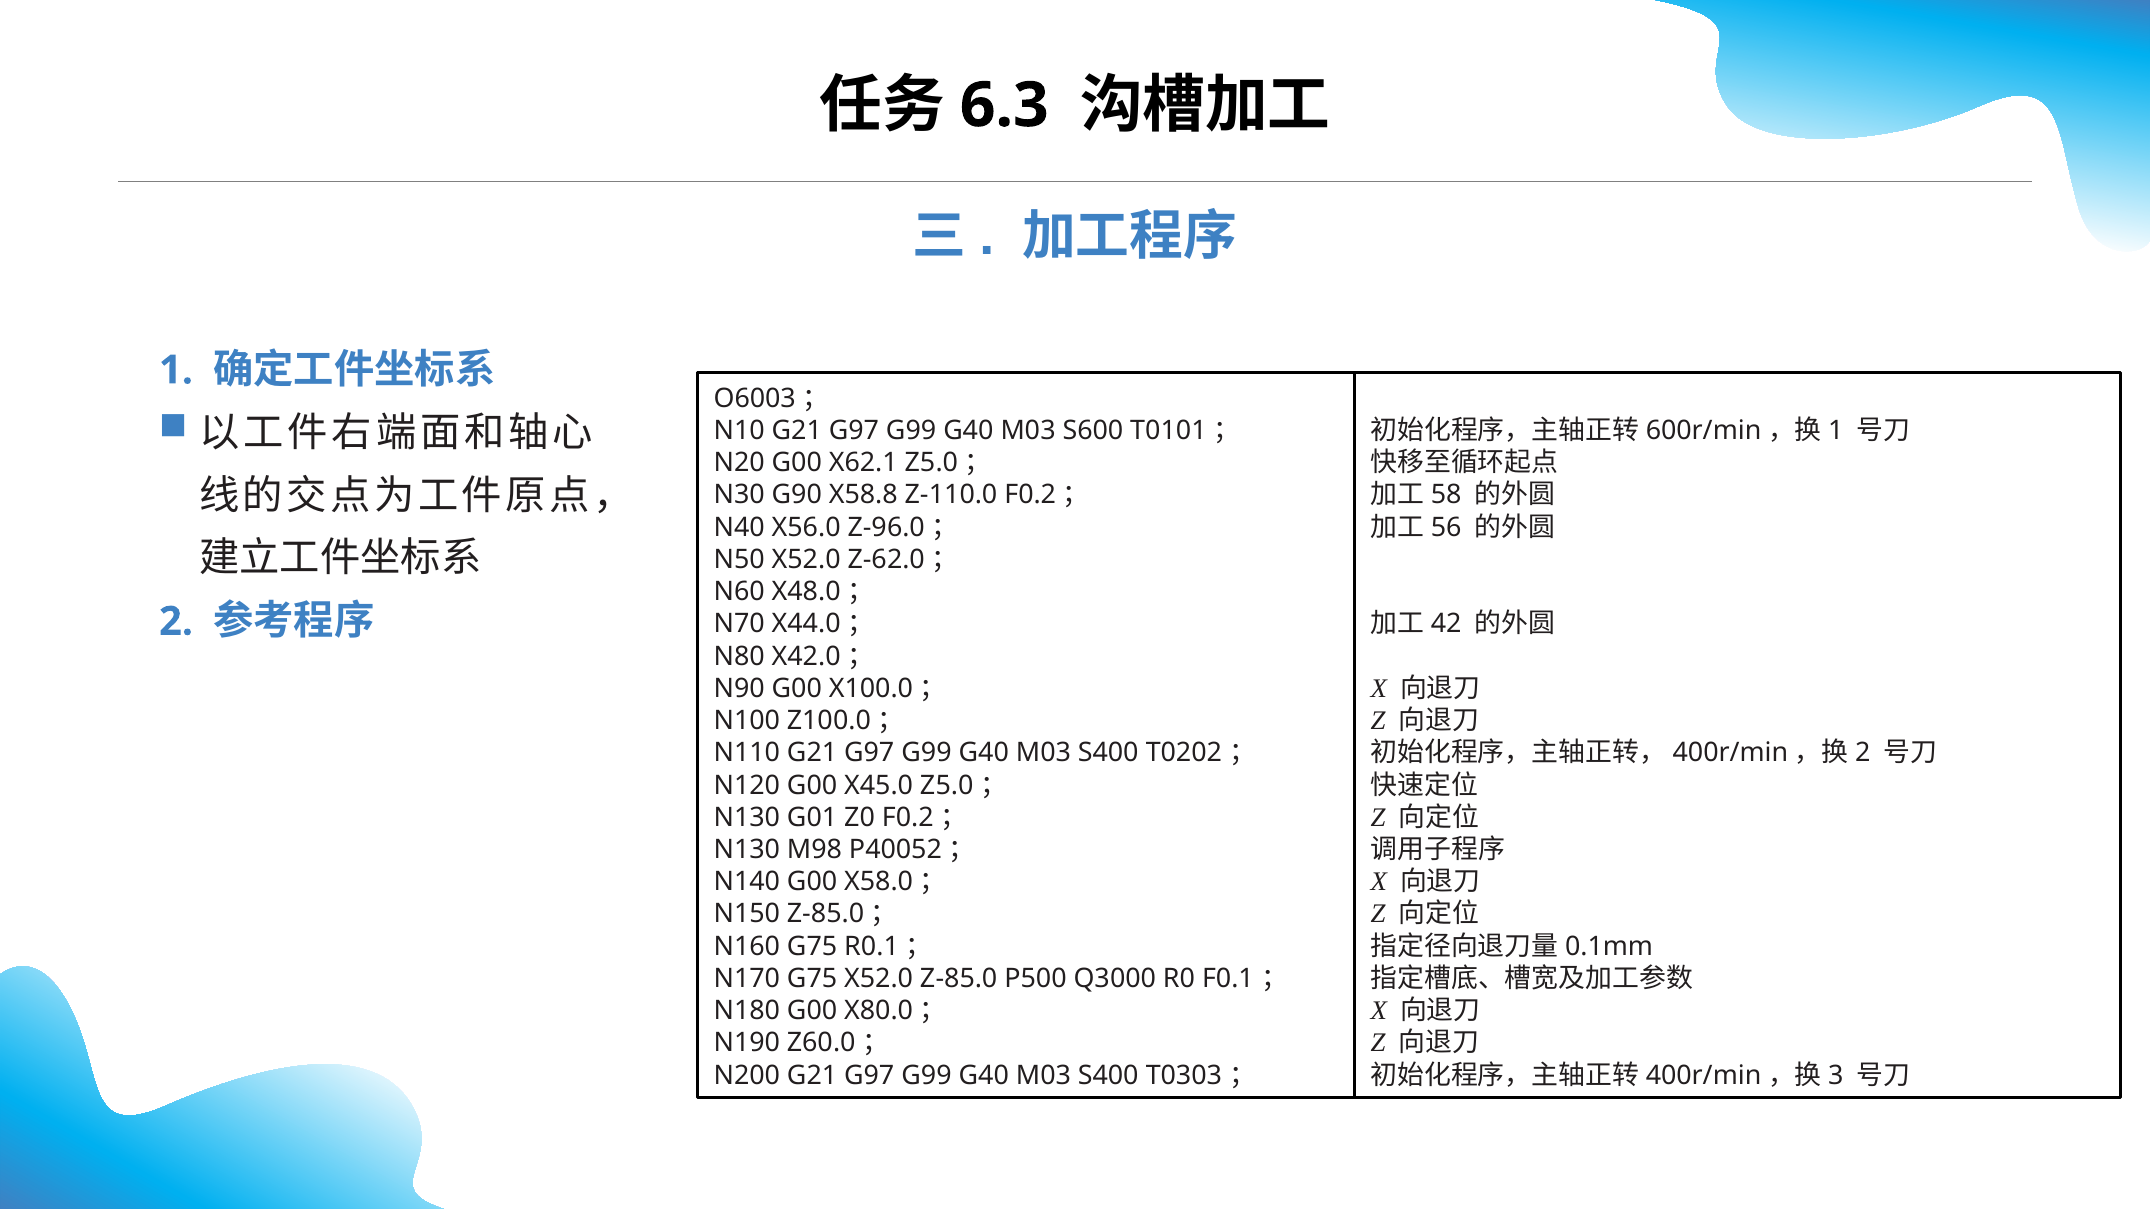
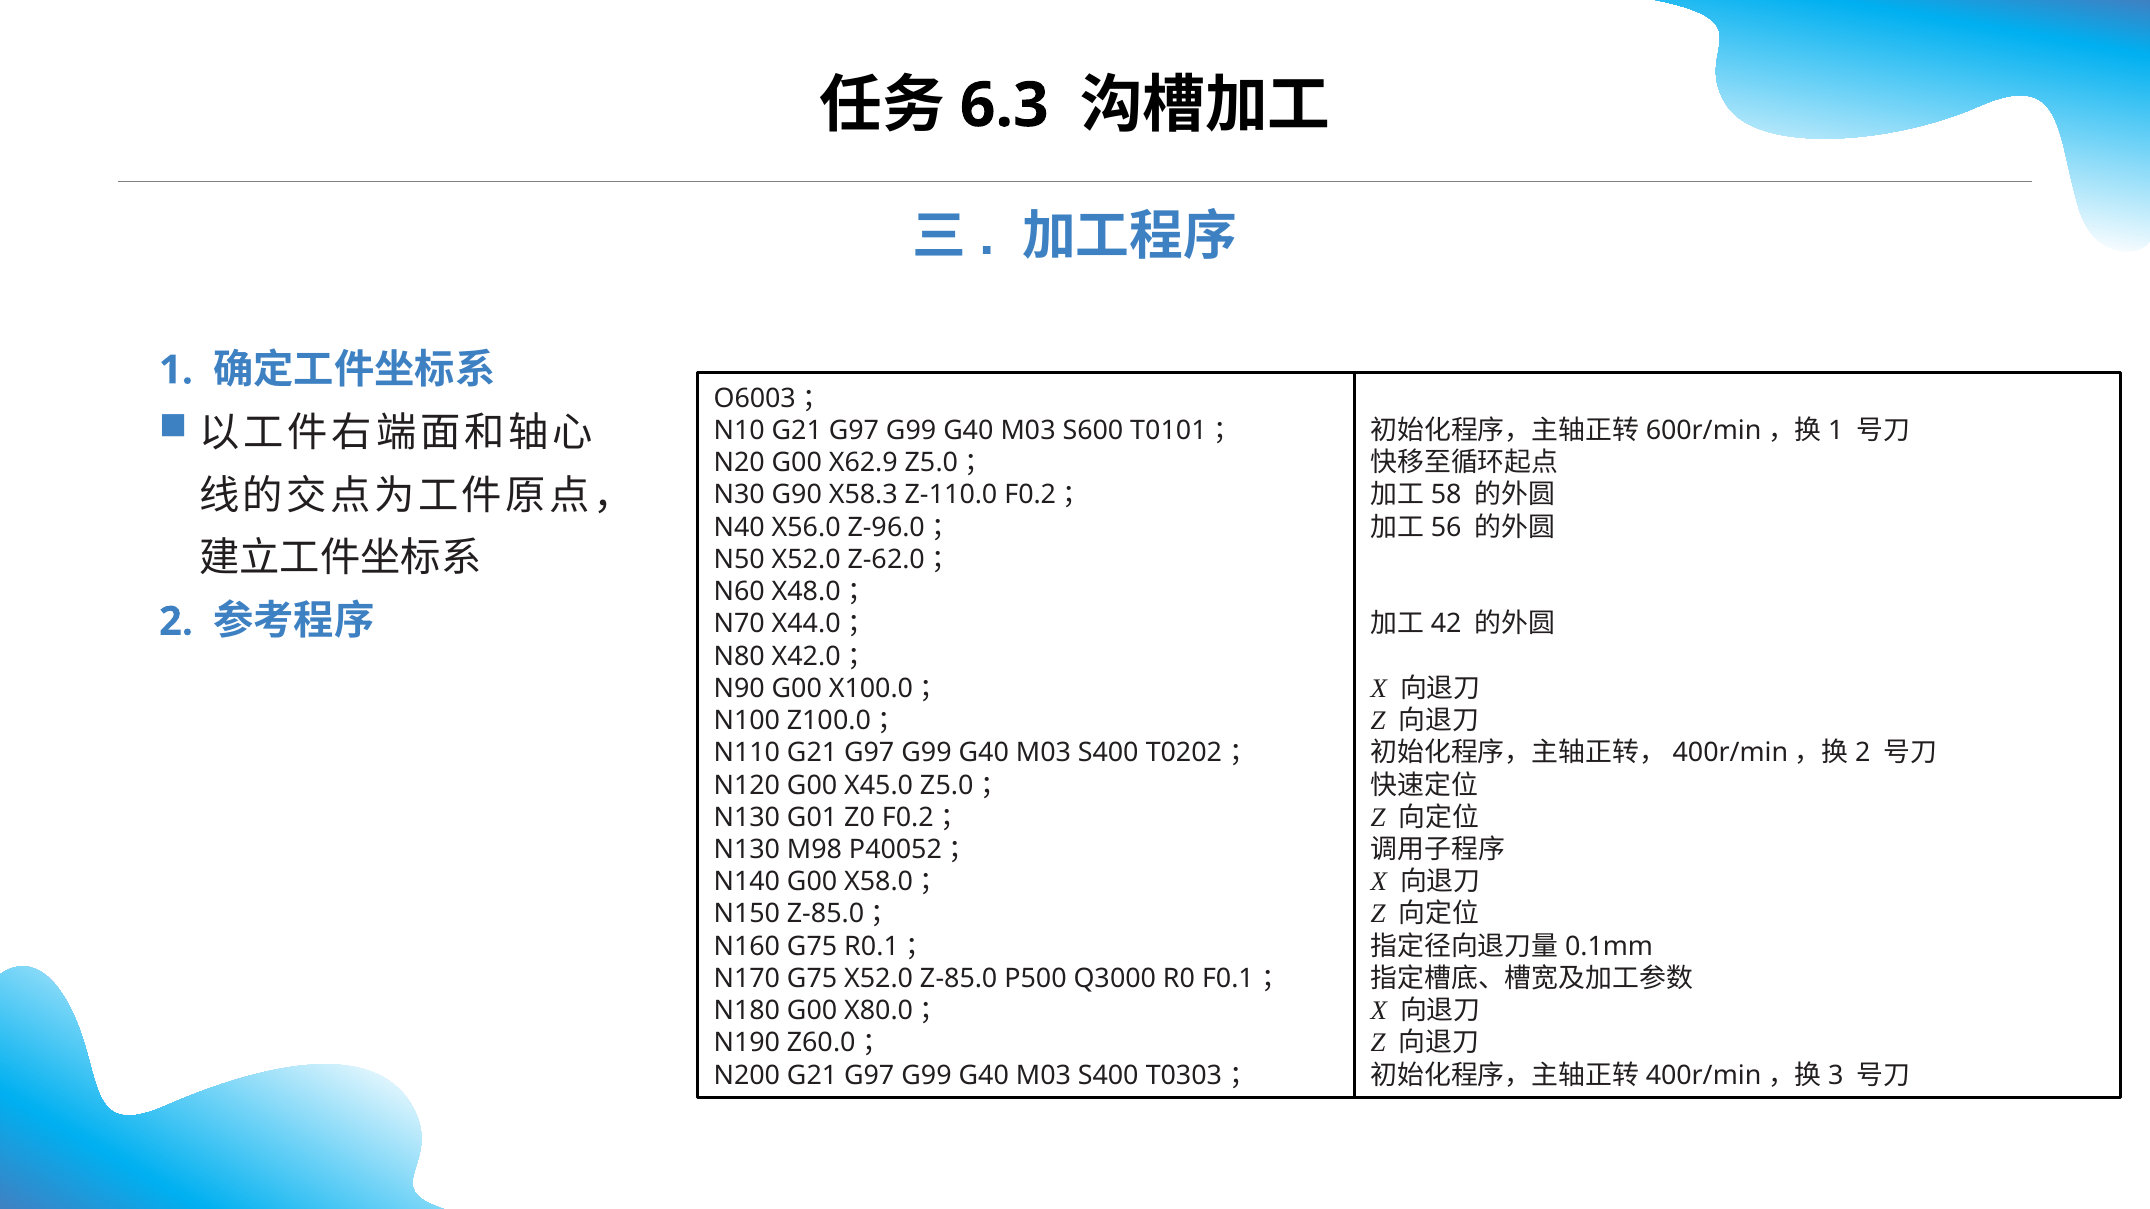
X62.1: X62.1 -> X62.9
X58.8: X58.8 -> X58.3
